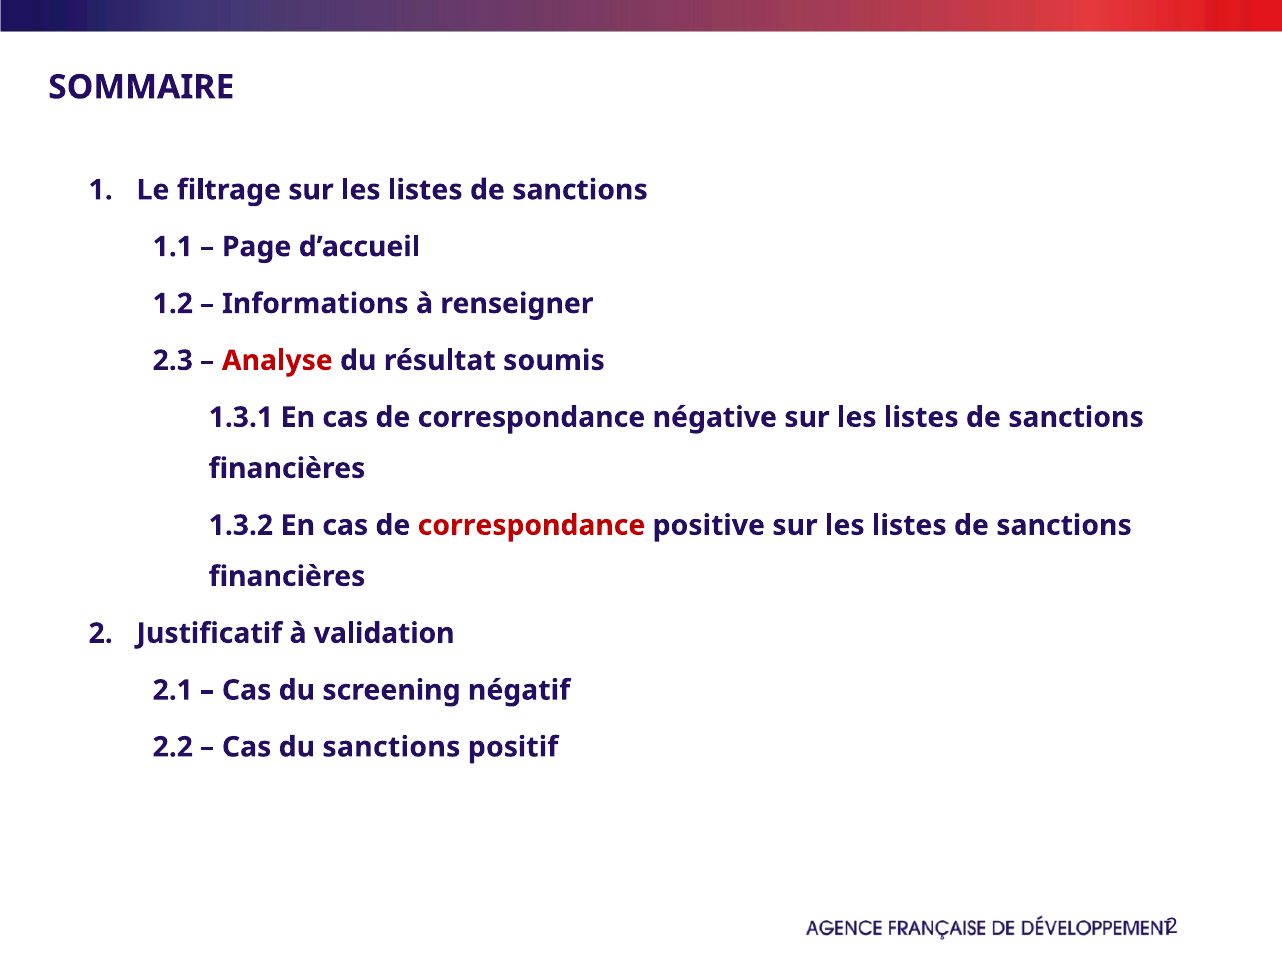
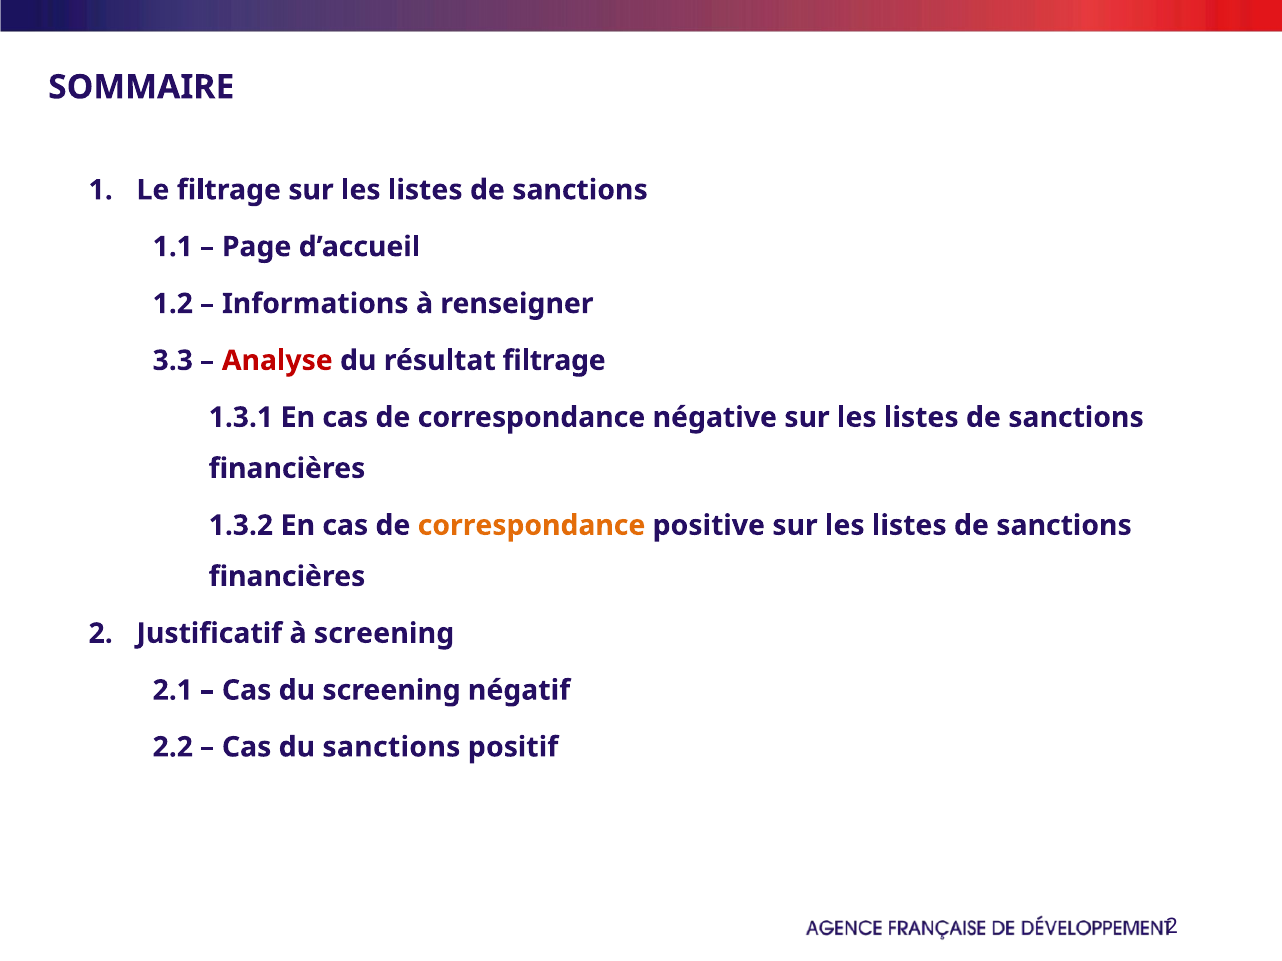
2.3: 2.3 -> 3.3
résultat soumis: soumis -> filtrage
correspondance at (532, 526) colour: red -> orange
à validation: validation -> screening
